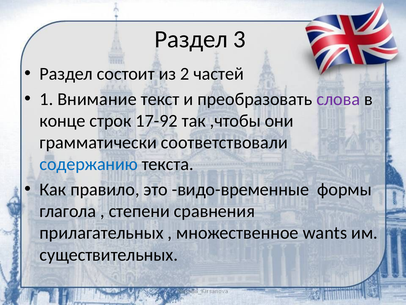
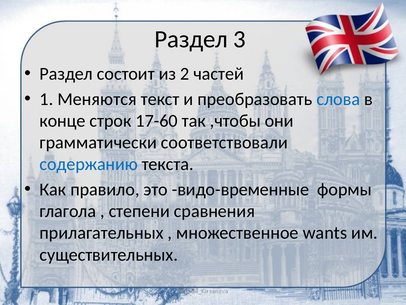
Внимание: Внимание -> Меняются
слова colour: purple -> blue
17-92: 17-92 -> 17-60
